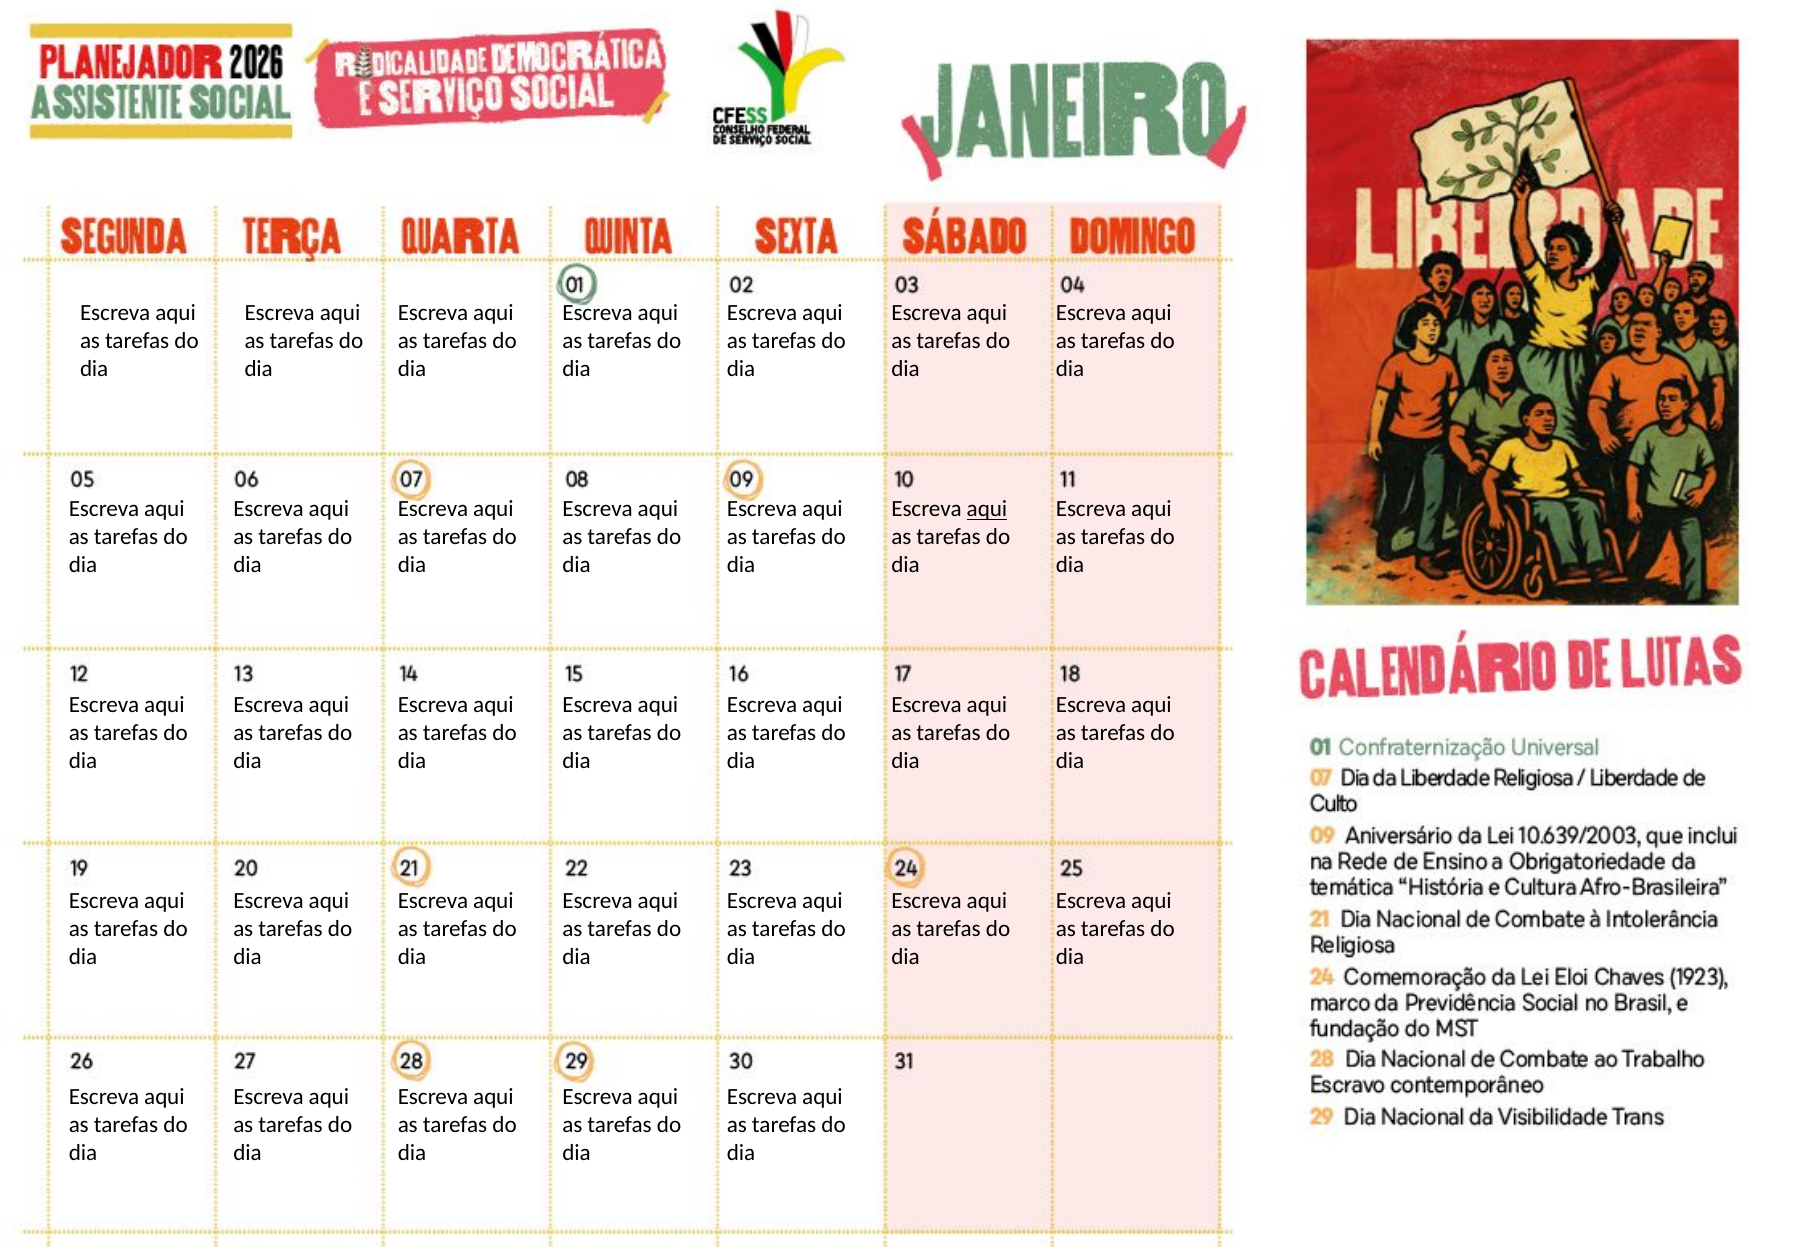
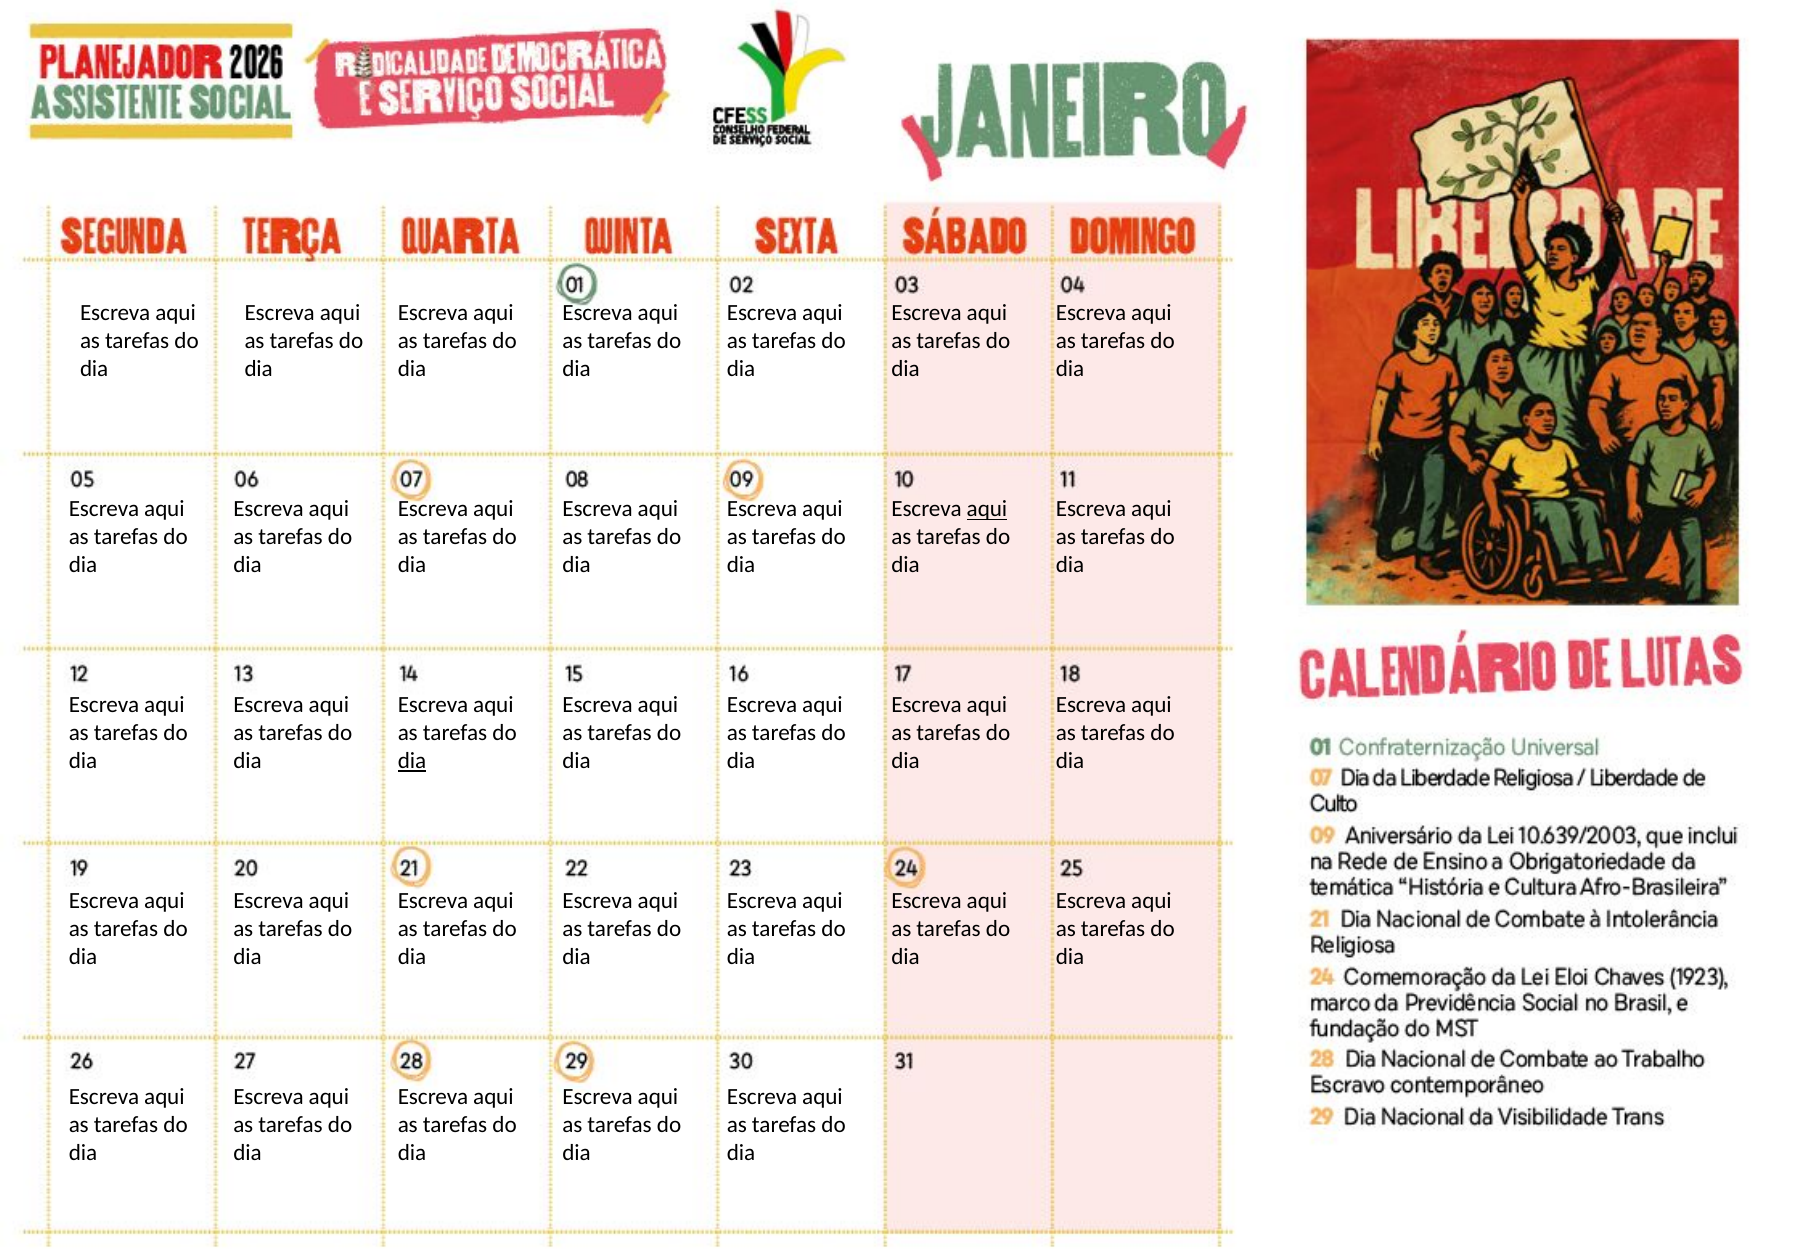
dia at (412, 761) underline: none -> present
